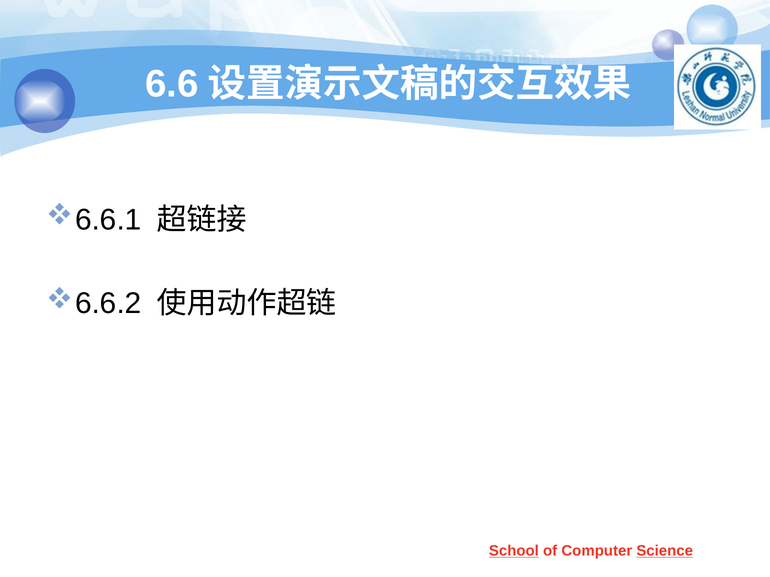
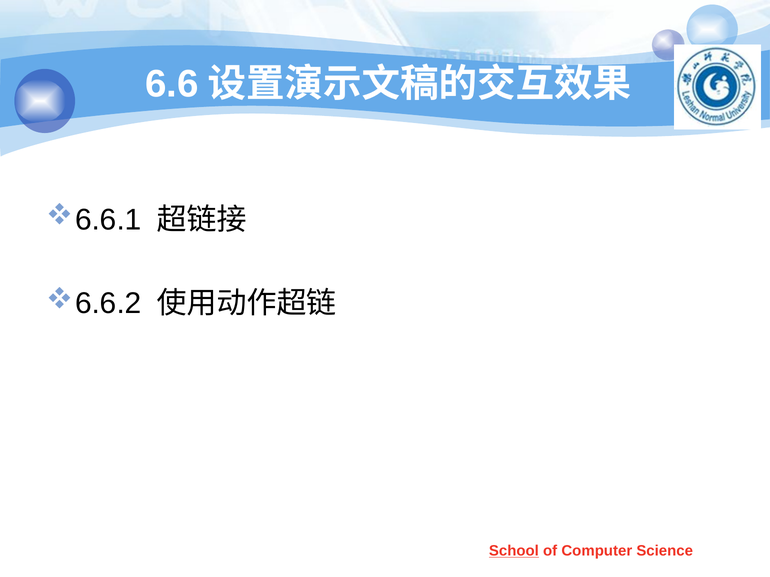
Science underline: present -> none
